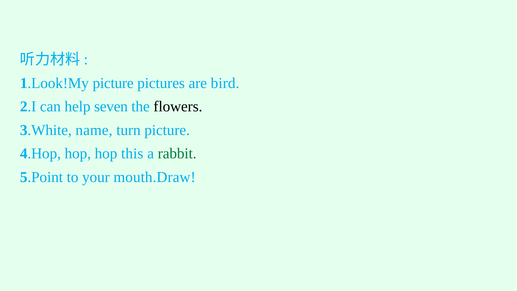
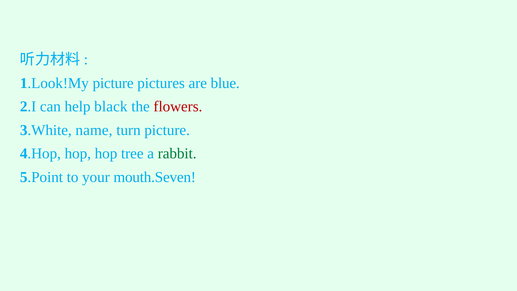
bird: bird -> blue
seven: seven -> black
flowers colour: black -> red
this: this -> tree
mouth.Draw: mouth.Draw -> mouth.Seven
